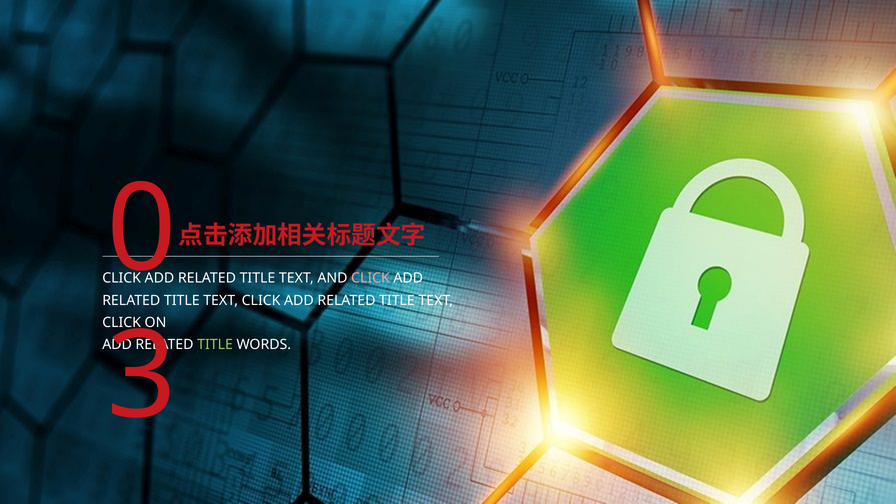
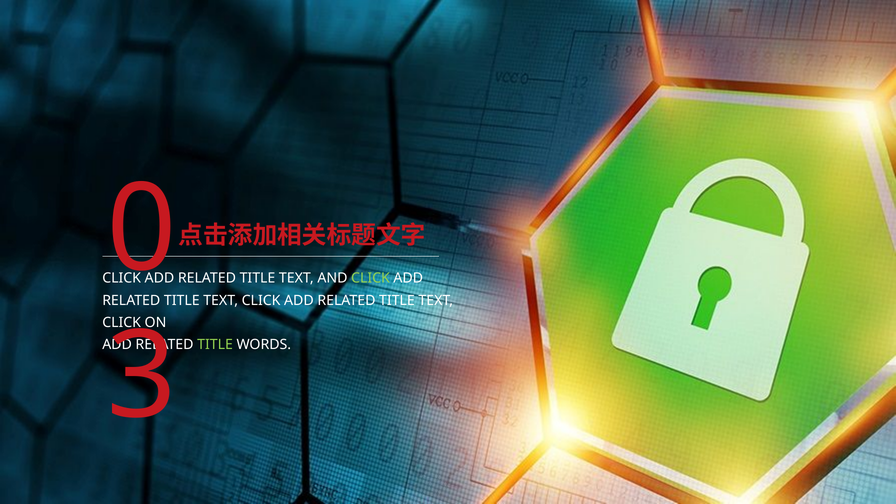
CLICK at (370, 278) colour: pink -> light green
